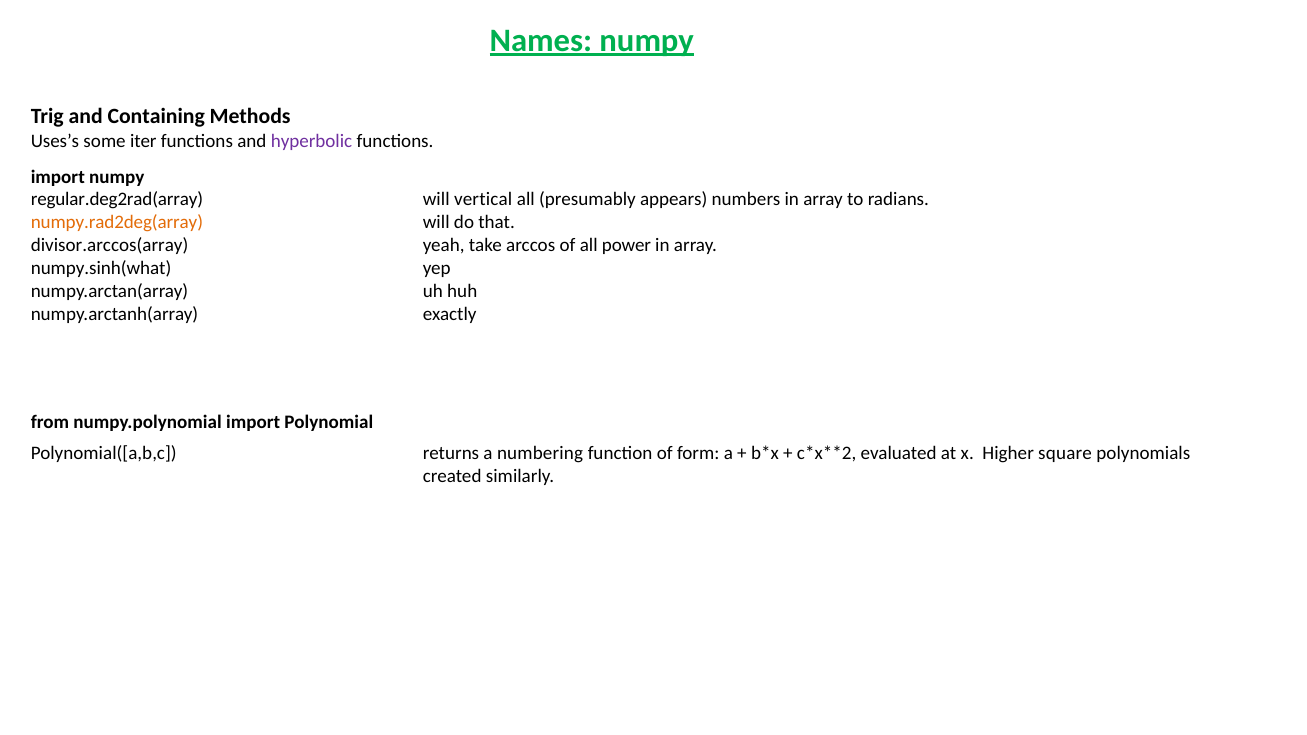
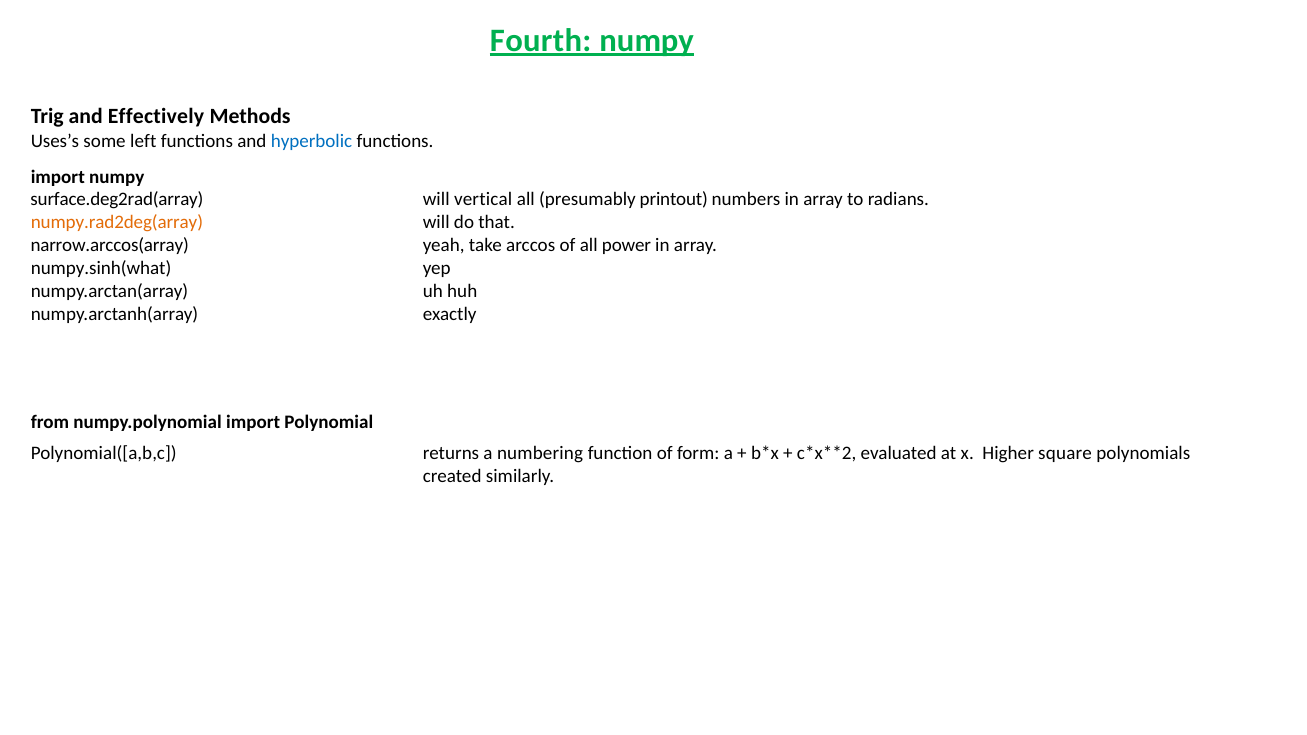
Names: Names -> Fourth
Containing: Containing -> Effectively
iter: iter -> left
hyperbolic colour: purple -> blue
regular.deg2rad(array: regular.deg2rad(array -> surface.deg2rad(array
appears: appears -> printout
divisor.arccos(array: divisor.arccos(array -> narrow.arccos(array
